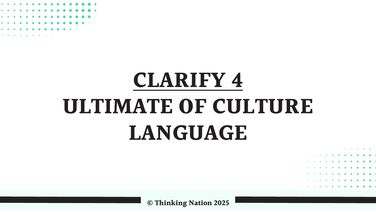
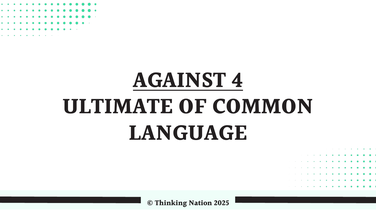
CLARIFY: CLARIFY -> AGAINST
CULTURE: CULTURE -> COMMON
